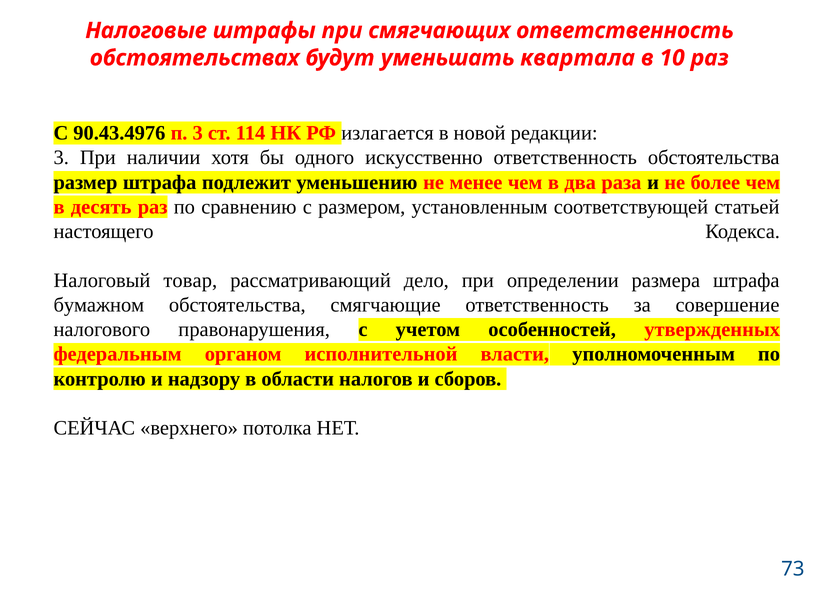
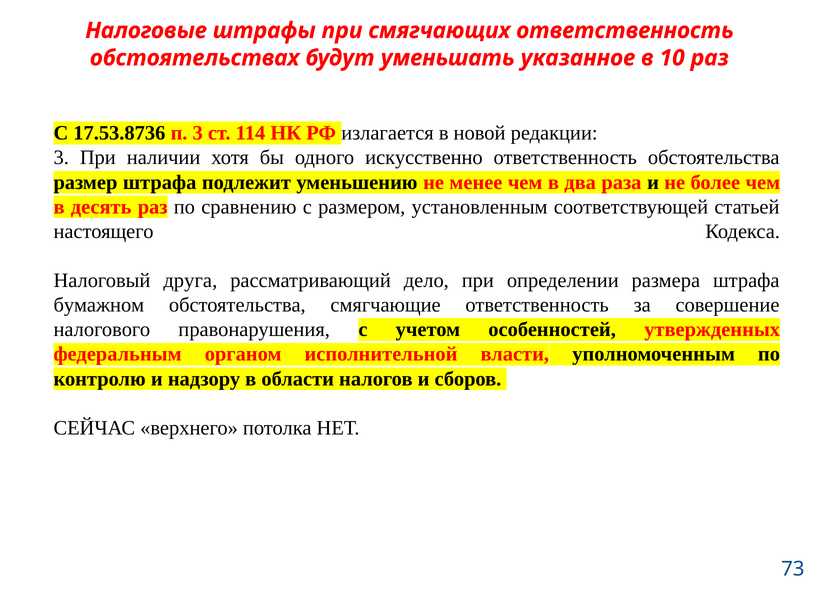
квартала: квартала -> указанное
90.43.4976: 90.43.4976 -> 17.53.8736
товар: товар -> друга
